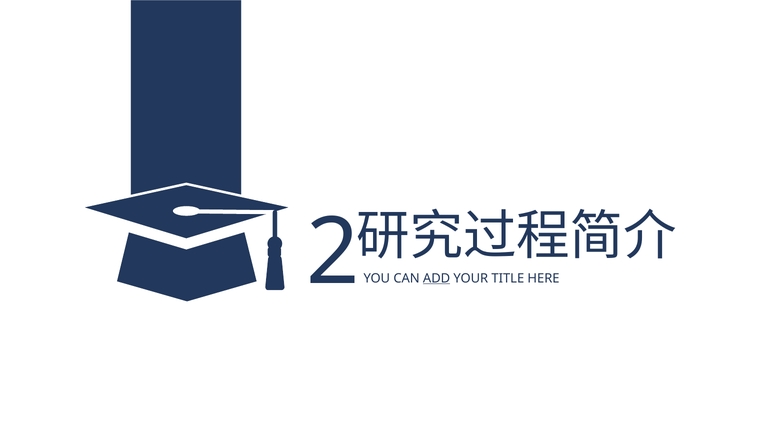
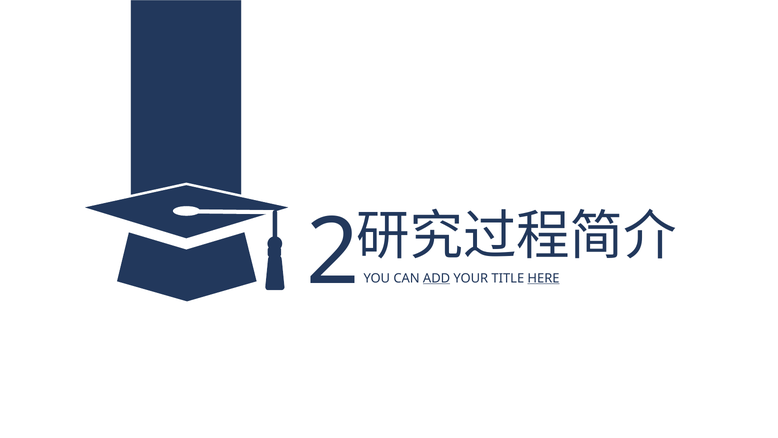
HERE underline: none -> present
